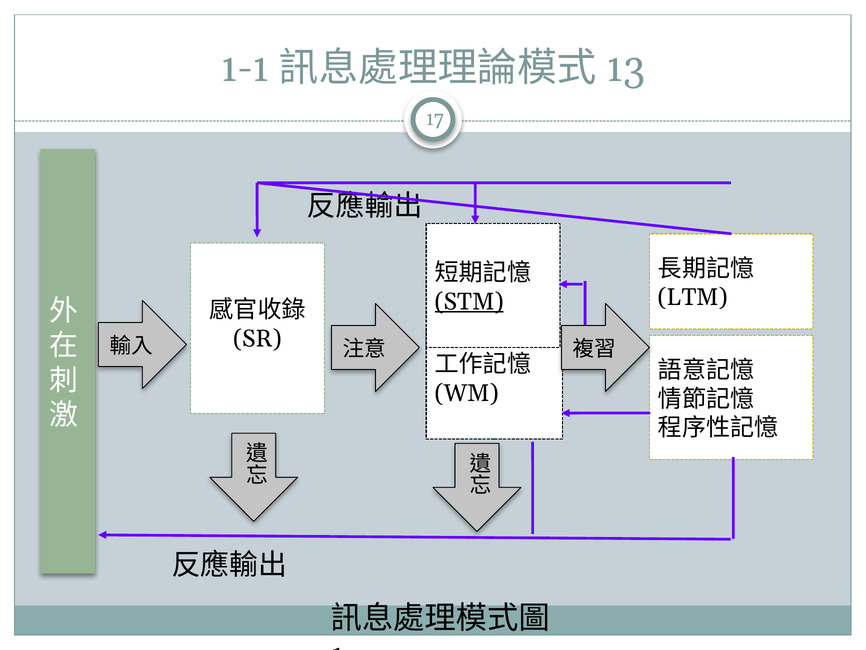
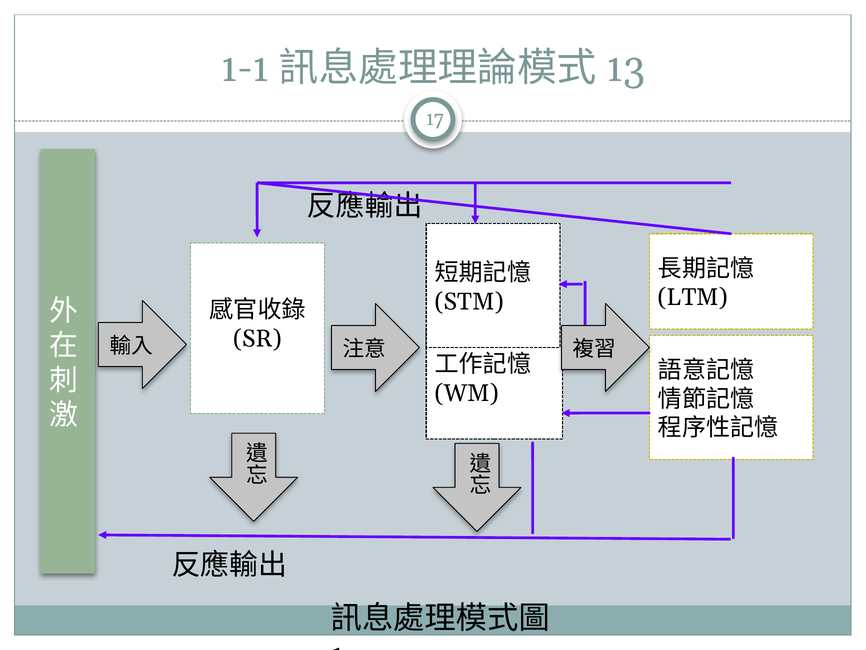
STM underline: present -> none
